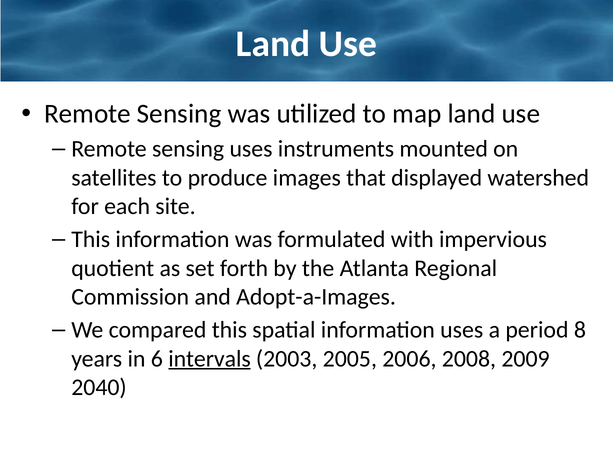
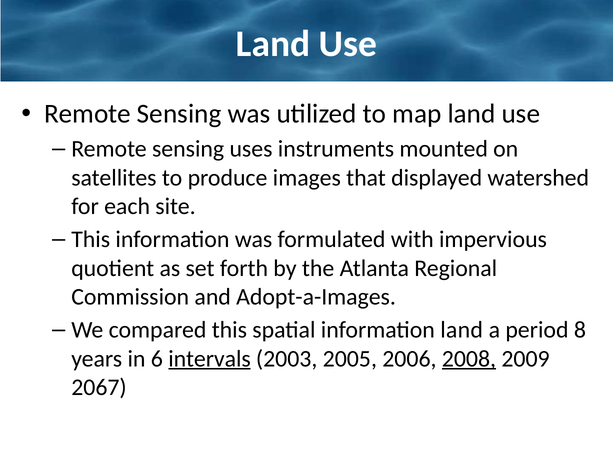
information uses: uses -> land
2008 underline: none -> present
2040: 2040 -> 2067
